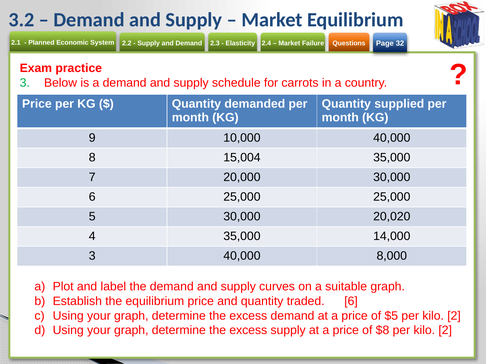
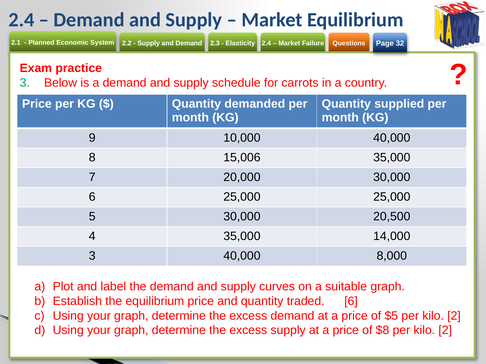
3.2 at (21, 20): 3.2 -> 2.4
15,004: 15,004 -> 15,006
20,020: 20,020 -> 20,500
